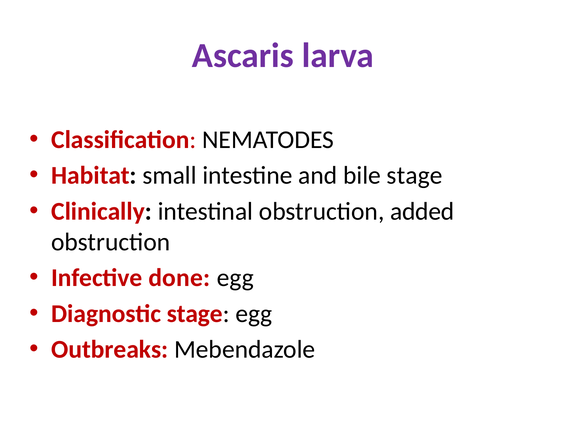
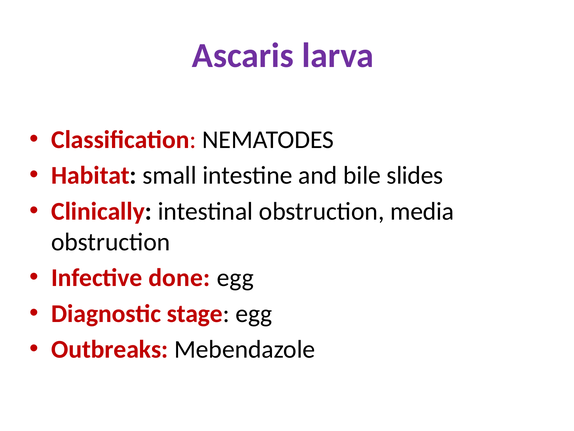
bile stage: stage -> slides
added: added -> media
